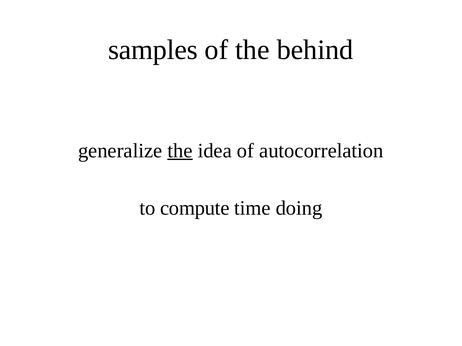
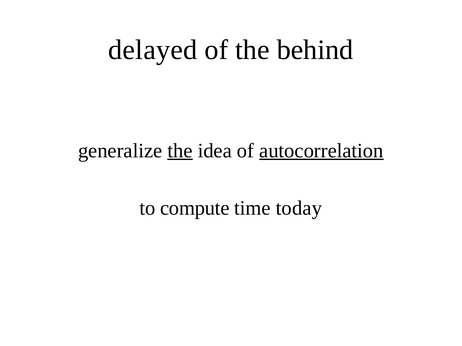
samples: samples -> delayed
autocorrelation underline: none -> present
doing: doing -> today
